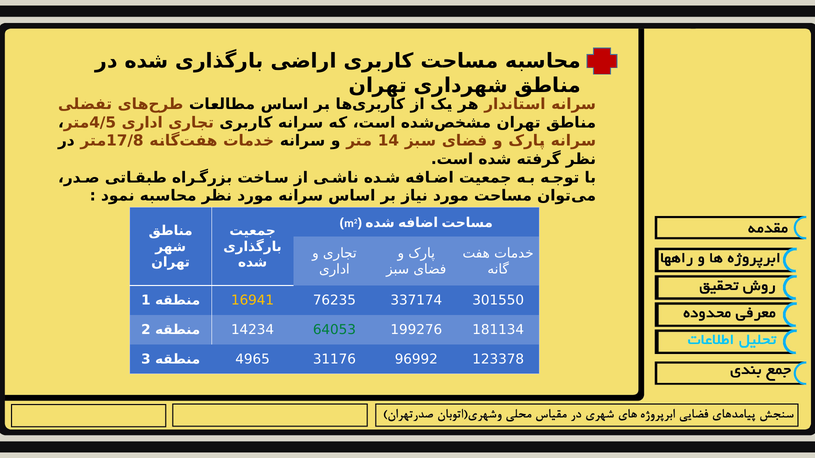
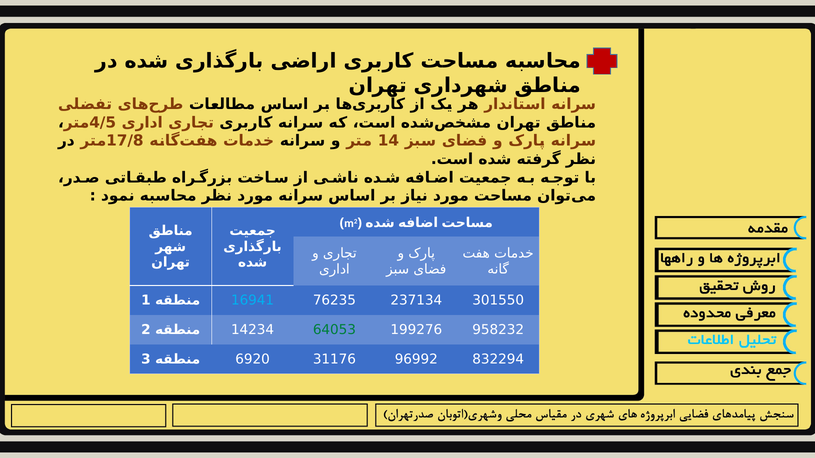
16941 colour: yellow -> light blue
337174: 337174 -> 237134
181134: 181134 -> 958232
4965: 4965 -> 6920
123378: 123378 -> 832294
